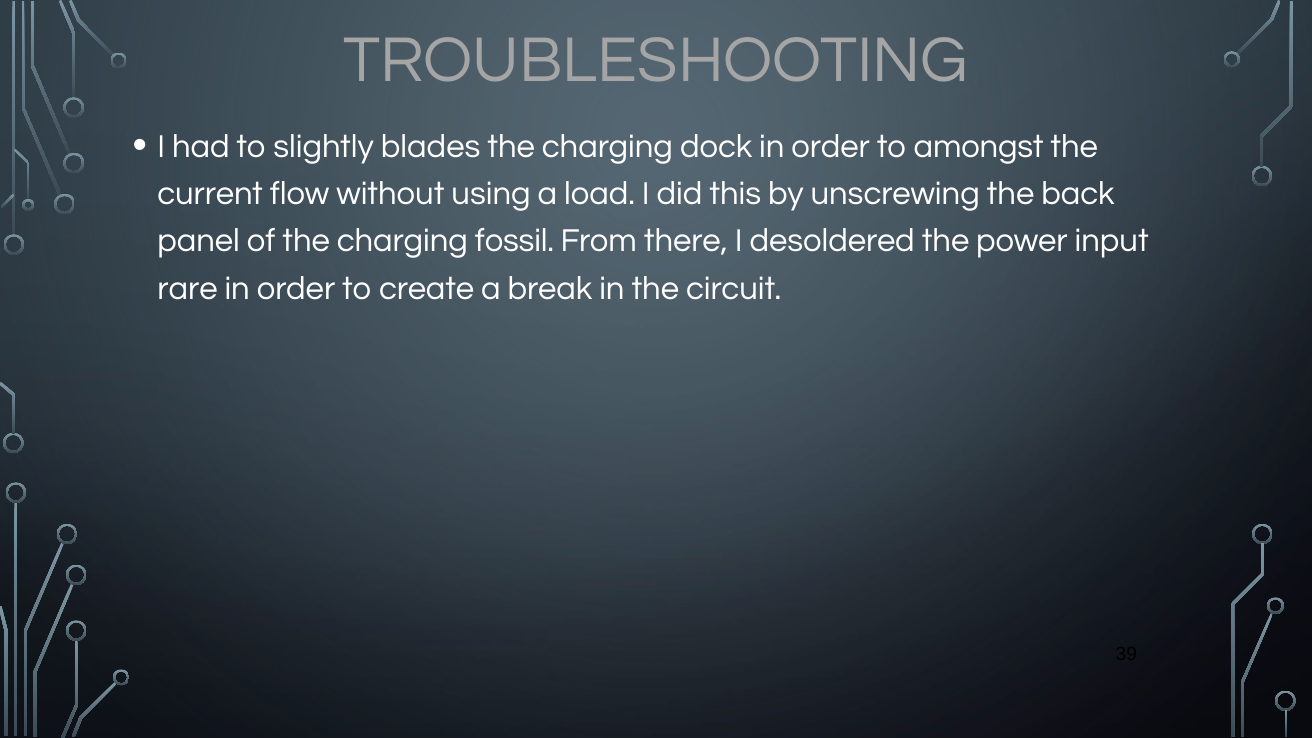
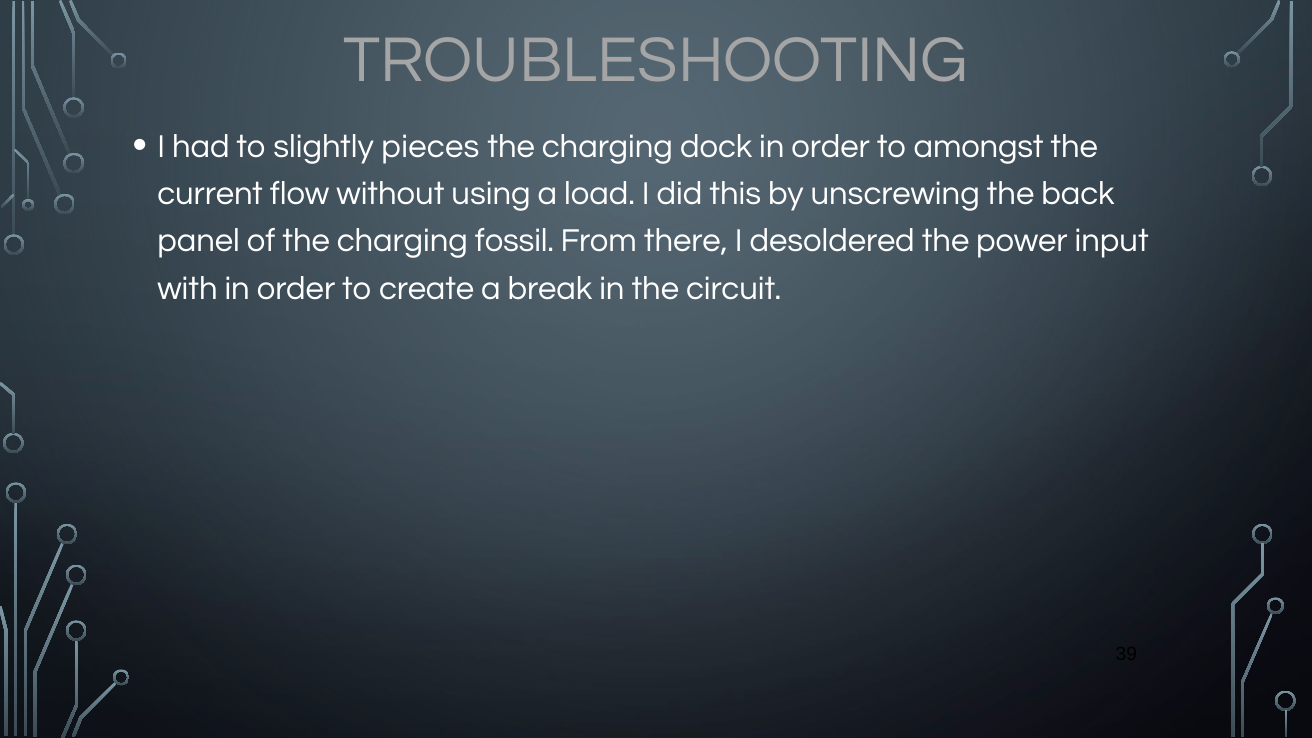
blades: blades -> pieces
rare: rare -> with
